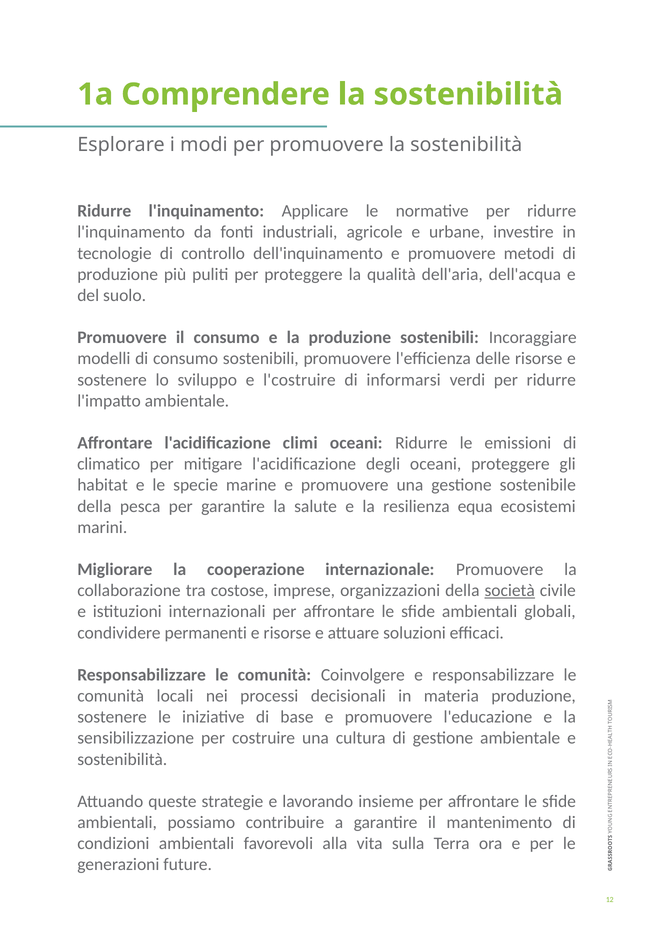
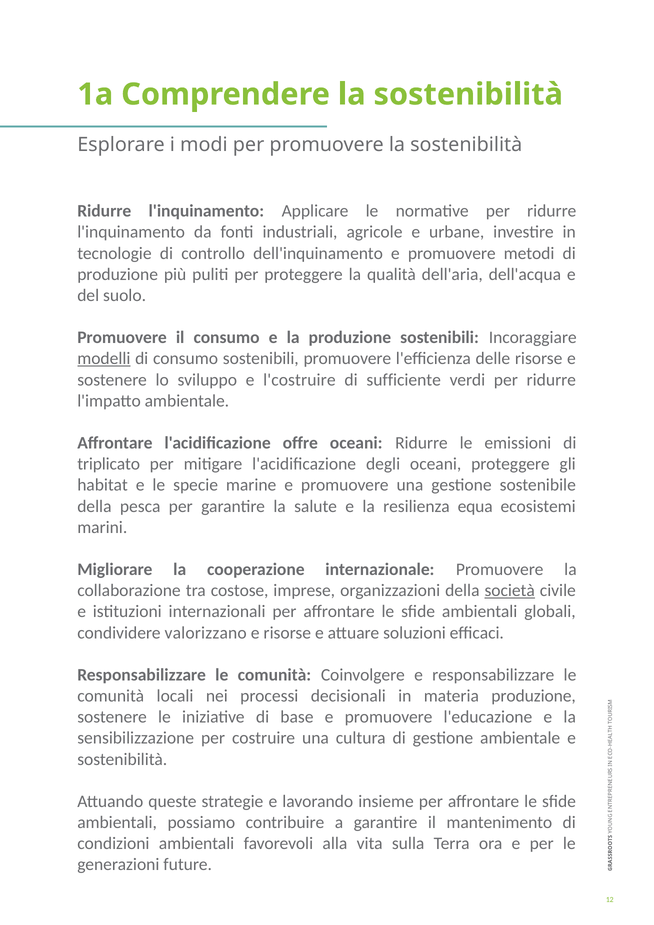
modelli underline: none -> present
informarsi: informarsi -> sufficiente
climi: climi -> offre
climatico: climatico -> triplicato
permanenti: permanenti -> valorizzano
